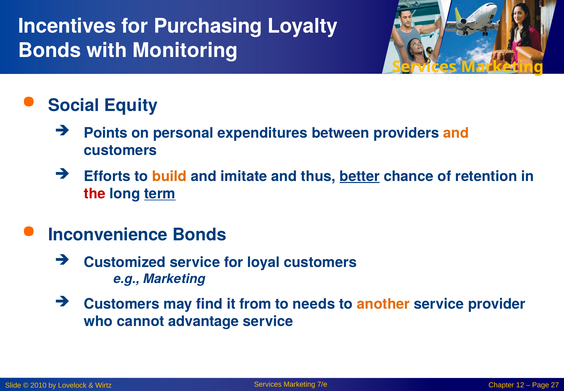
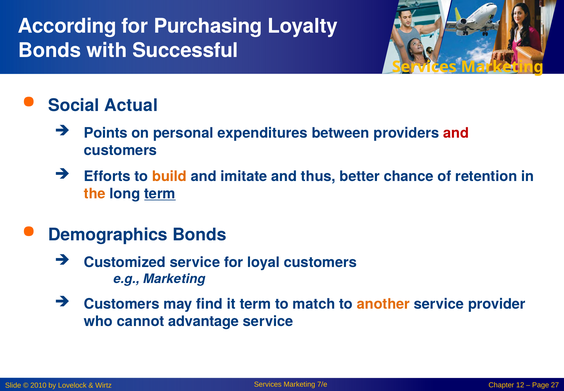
Incentives: Incentives -> According
Monitoring: Monitoring -> Successful
Equity: Equity -> Actual
and at (456, 133) colour: orange -> red
better underline: present -> none
the colour: red -> orange
Inconvenience: Inconvenience -> Demographics
it from: from -> term
needs: needs -> match
